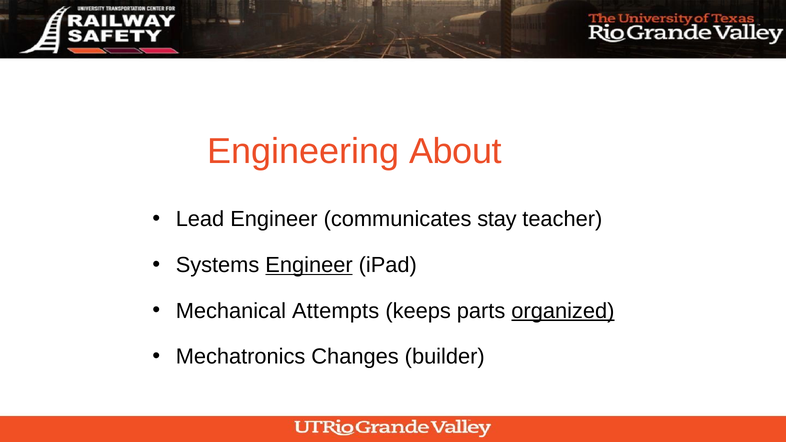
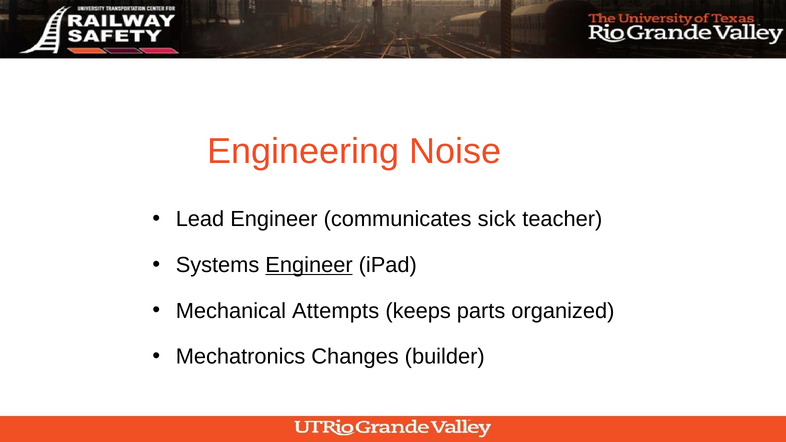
About: About -> Noise
stay: stay -> sick
organized underline: present -> none
